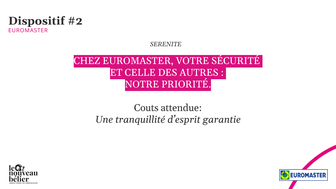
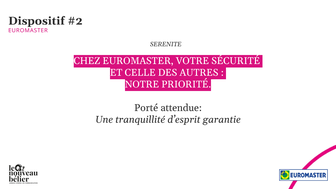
Couts: Couts -> Porté
